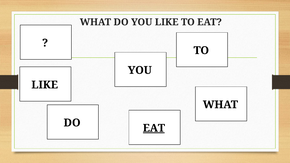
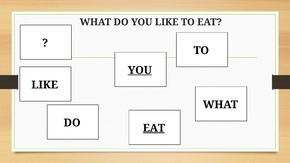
YOU at (140, 70) underline: none -> present
